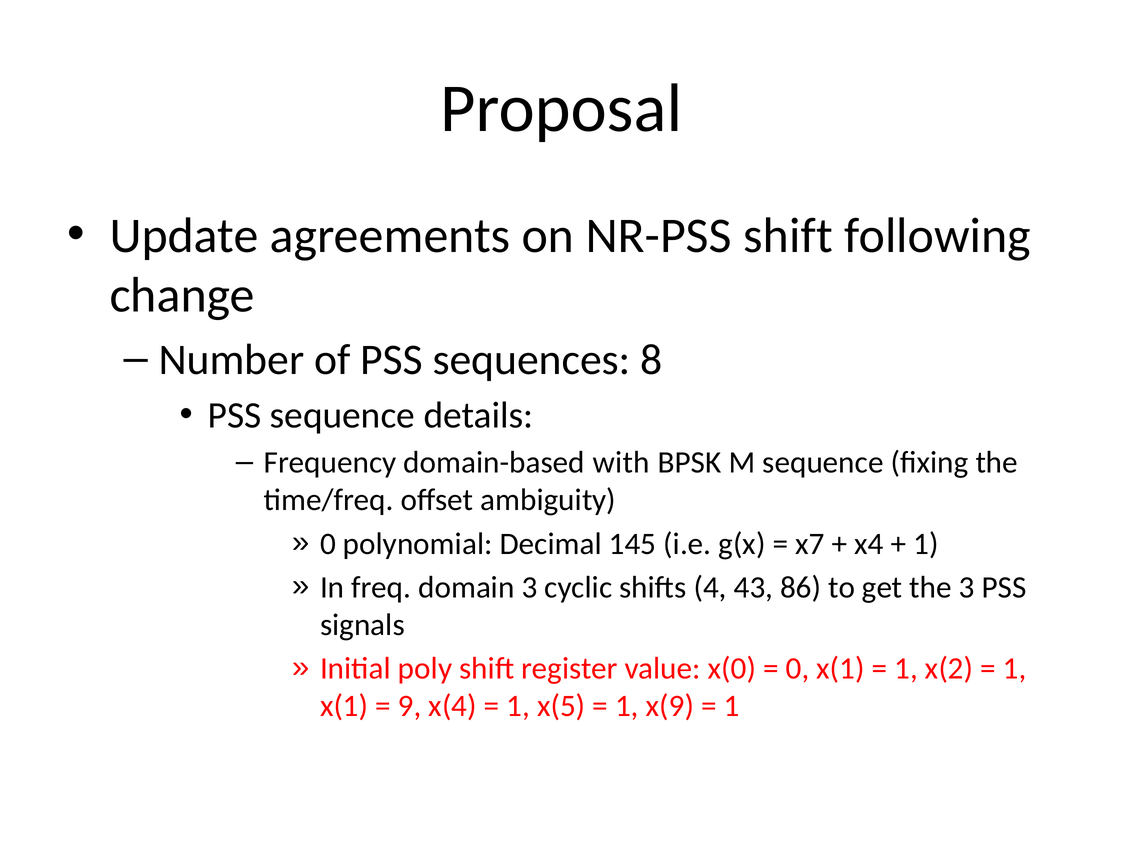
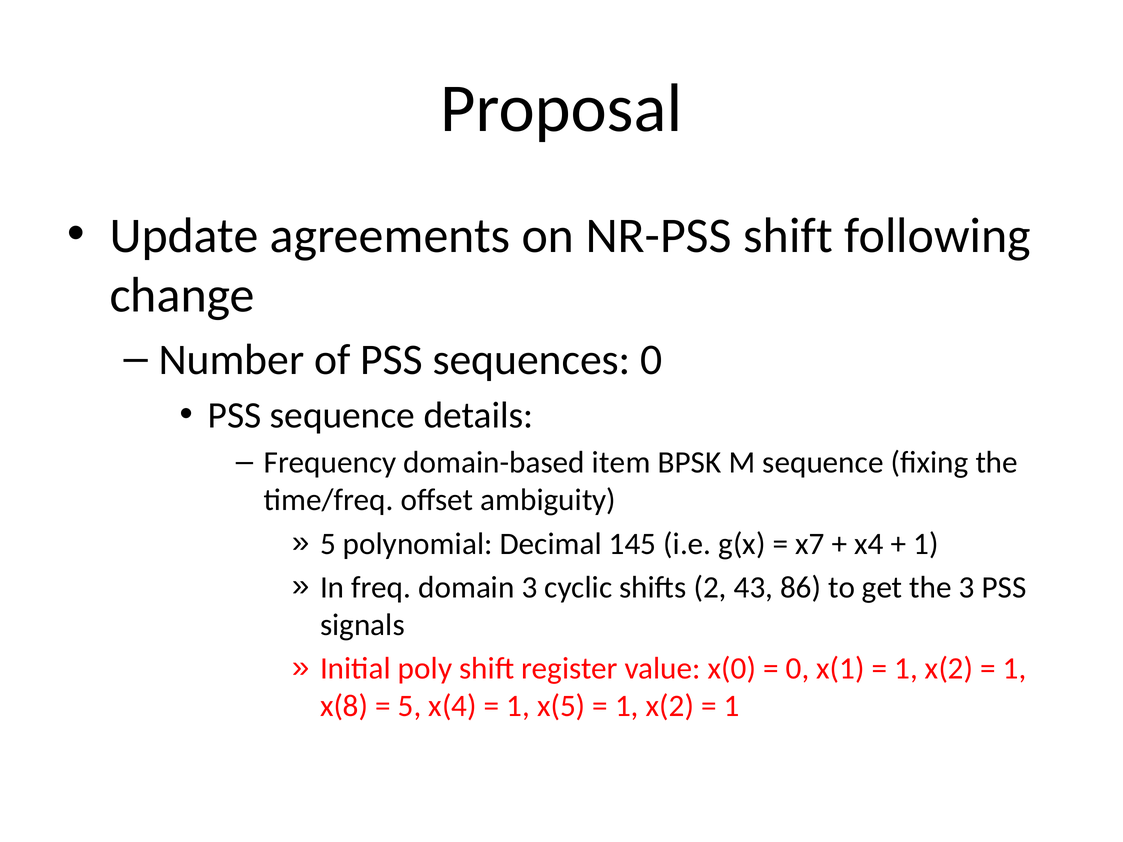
sequences 8: 8 -> 0
with: with -> item
0 at (328, 544): 0 -> 5
4: 4 -> 2
x(1 at (344, 706): x(1 -> x(8
9 at (410, 706): 9 -> 5
x(9 at (670, 706): x(9 -> x(2
